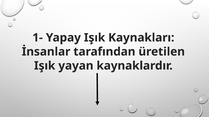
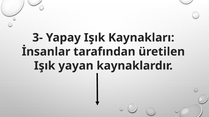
1-: 1- -> 3-
